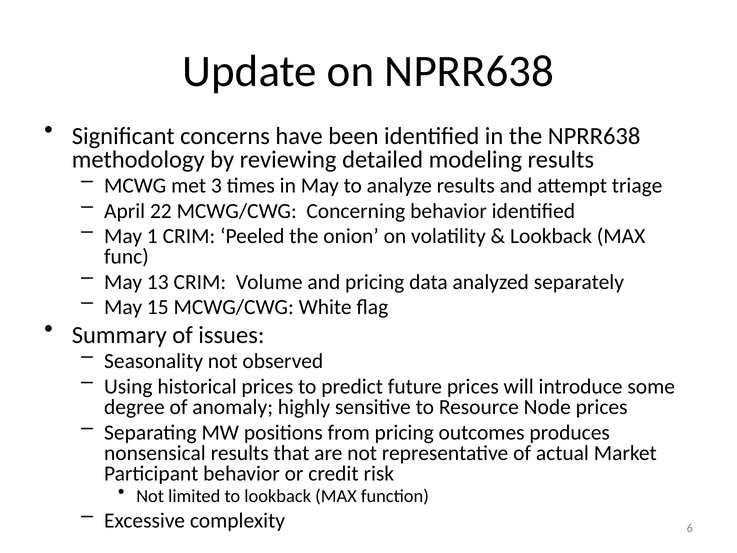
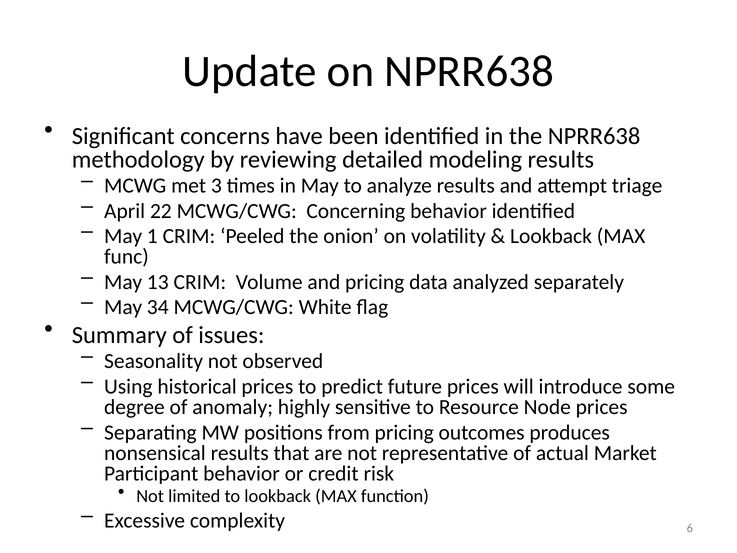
15: 15 -> 34
